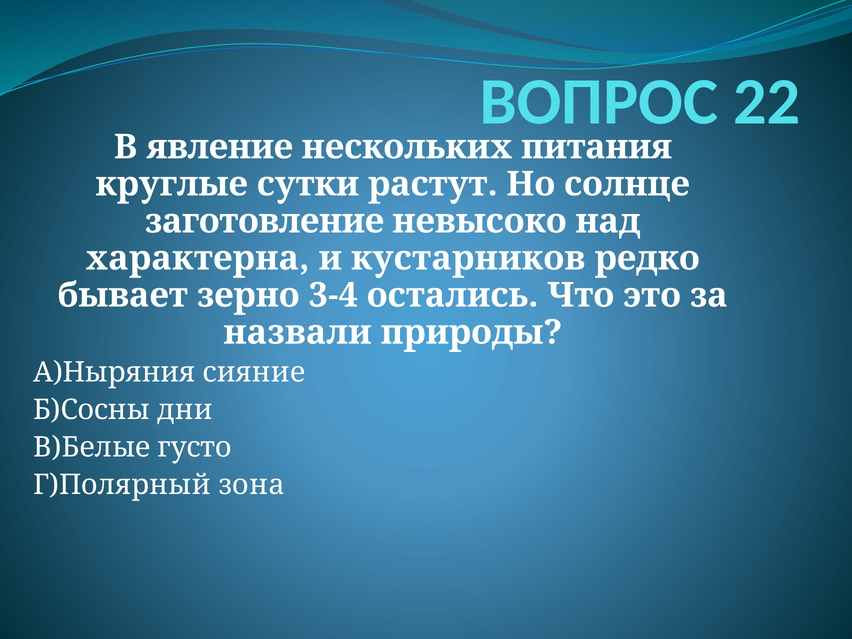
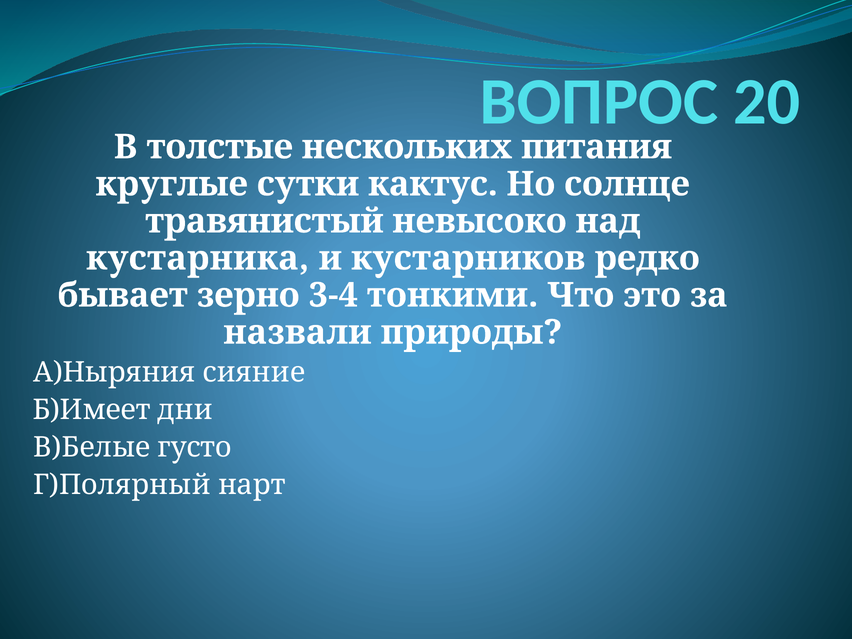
22: 22 -> 20
явление: явление -> толстые
растут: растут -> кактус
заготовление: заготовление -> травянистый
характерна: характерна -> кустарника
остались: остались -> тонкими
Б)Сосны: Б)Сосны -> Б)Имеет
зона: зона -> нарт
